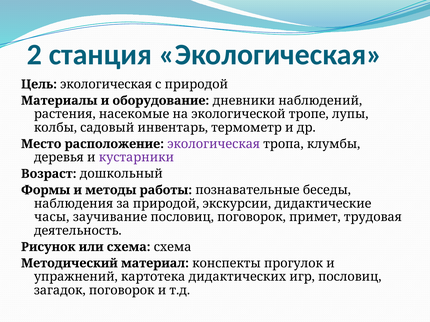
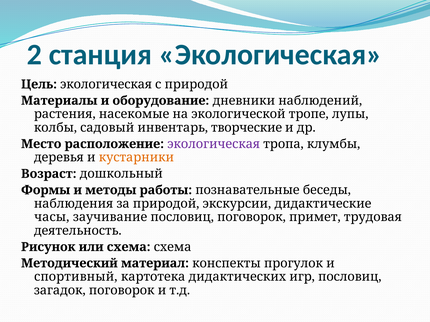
термометр: термометр -> творческие
кустарники colour: purple -> orange
упражнений: упражнений -> спортивный
